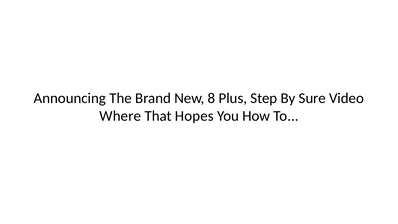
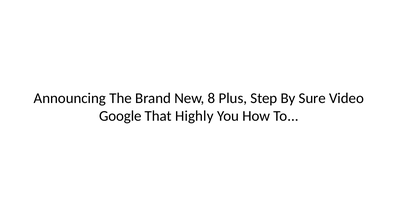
Where: Where -> Google
Hopes: Hopes -> Highly
